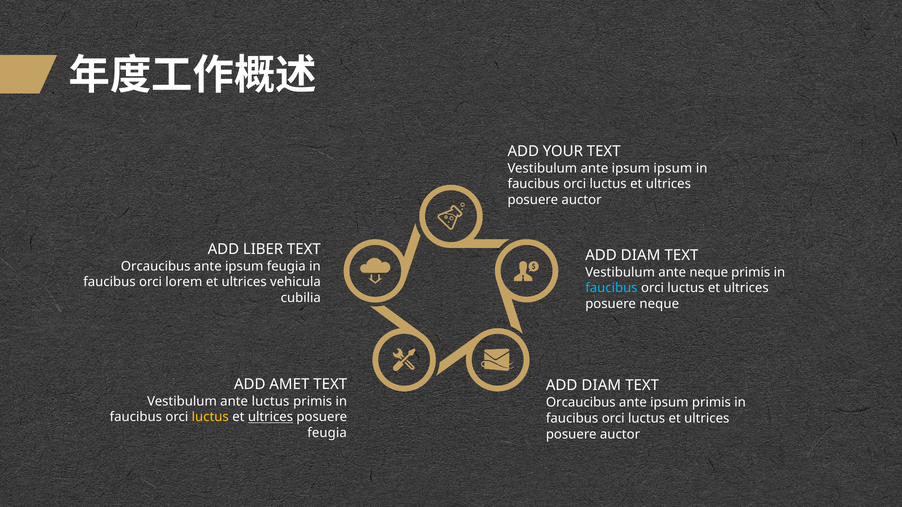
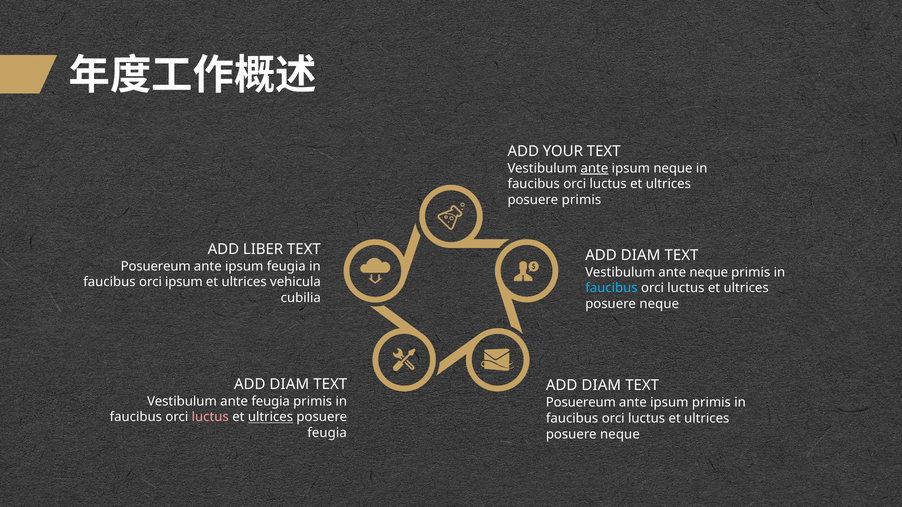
ante at (594, 168) underline: none -> present
ipsum ipsum: ipsum -> neque
auctor at (582, 200): auctor -> primis
Orcaucibus at (156, 266): Orcaucibus -> Posuereum
orci lorem: lorem -> ipsum
AMET at (289, 384): AMET -> DIAM
ante luctus: luctus -> feugia
Orcaucibus at (581, 403): Orcaucibus -> Posuereum
luctus at (210, 417) colour: yellow -> pink
auctor at (620, 435): auctor -> neque
